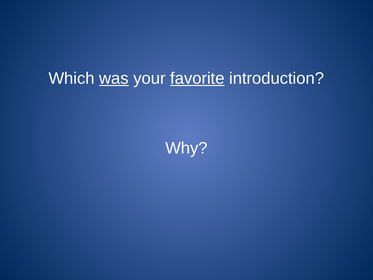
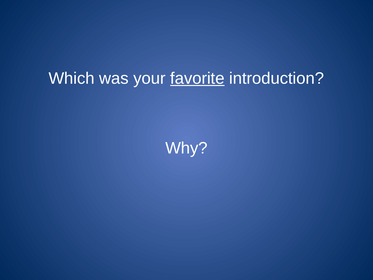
was underline: present -> none
